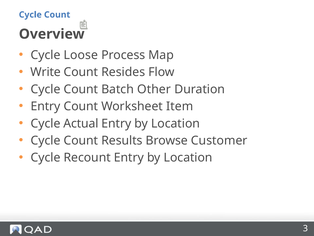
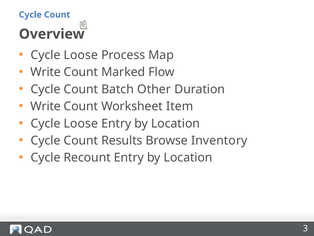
Resides: Resides -> Marked
Entry at (46, 106): Entry -> Write
Actual at (81, 123): Actual -> Loose
Customer: Customer -> Inventory
